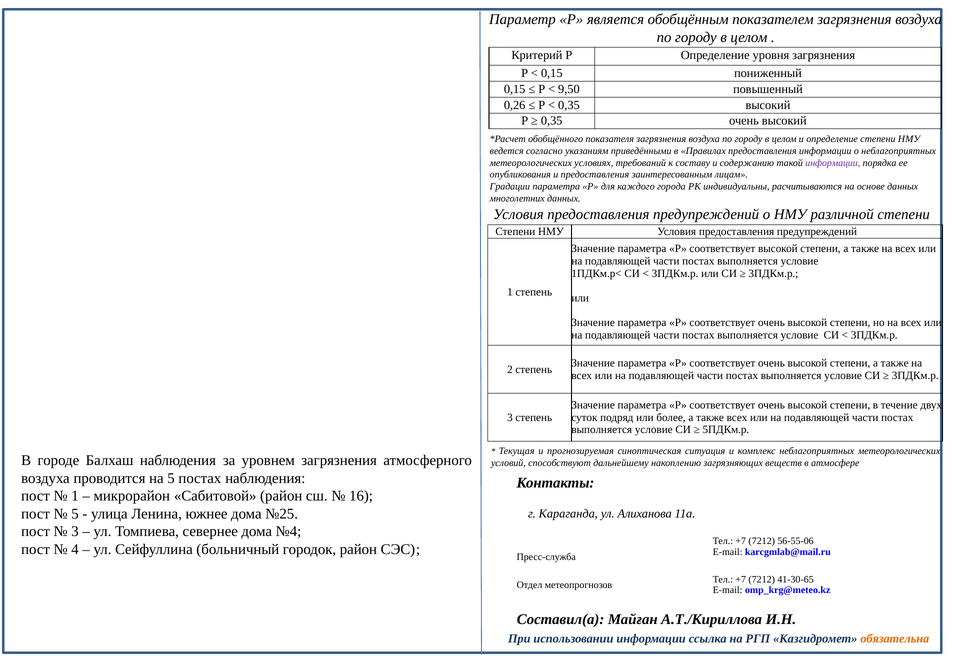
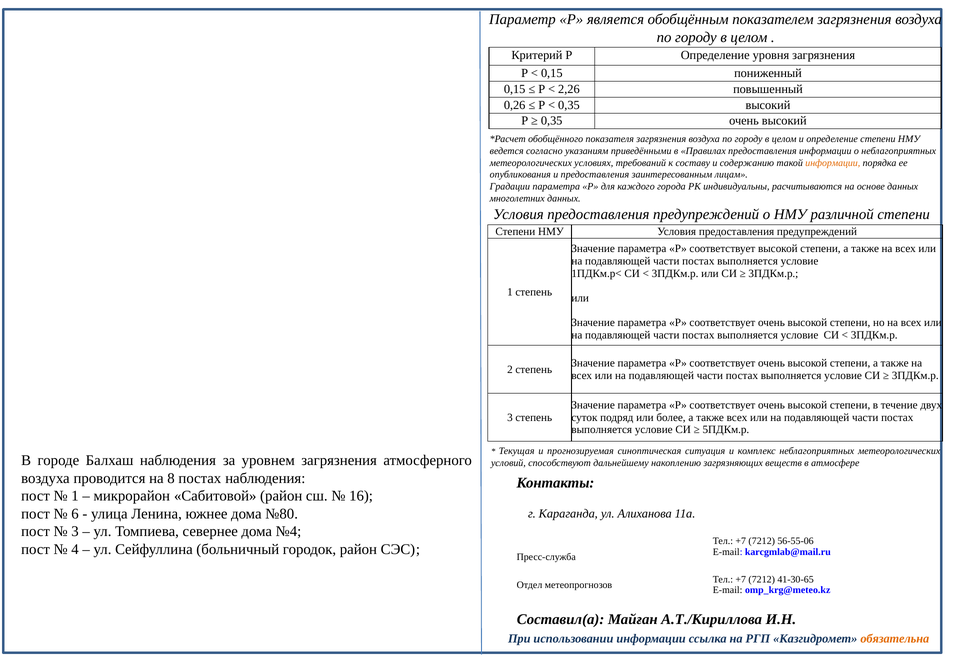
9,50: 9,50 -> 2,26
информации at (833, 163) colour: purple -> orange
на 5: 5 -> 8
5 at (75, 514): 5 -> 6
№25: №25 -> №80
